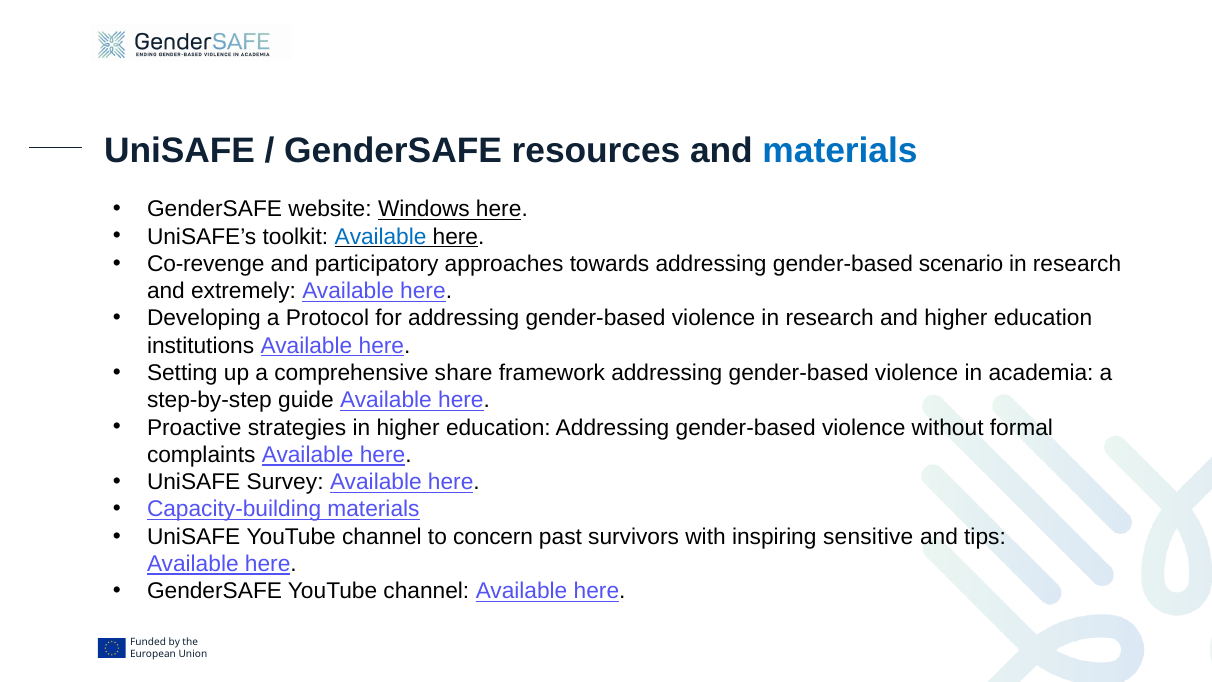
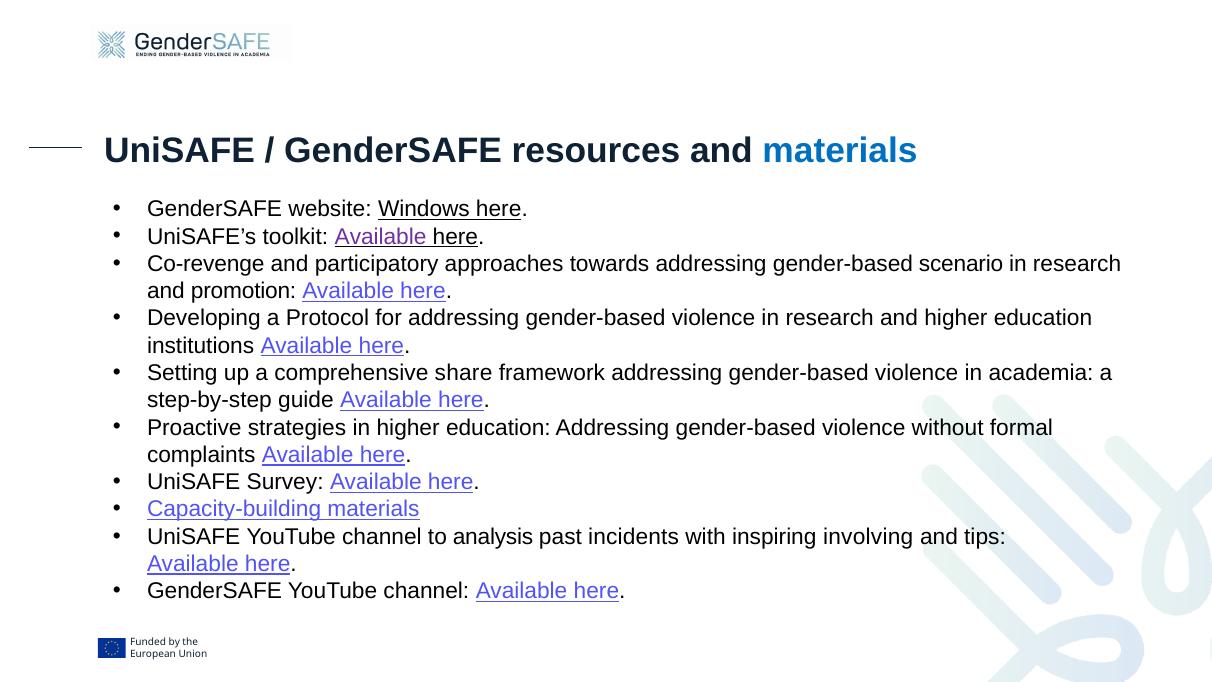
Available at (381, 237) colour: blue -> purple
extremely: extremely -> promotion
concern: concern -> analysis
survivors: survivors -> incidents
sensitive: sensitive -> involving
